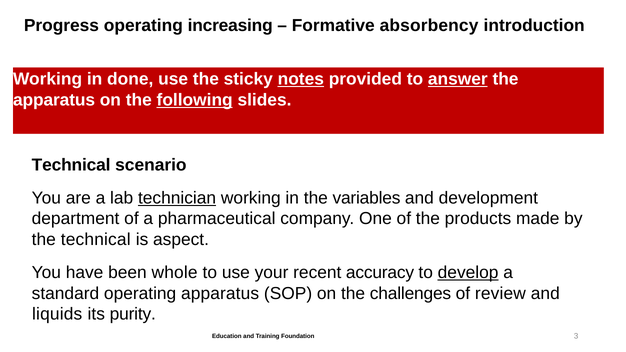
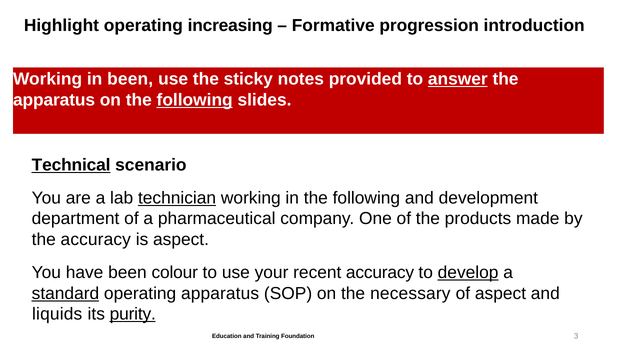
Progress: Progress -> Highlight
absorbency: absorbency -> progression
in done: done -> been
notes underline: present -> none
Technical at (71, 165) underline: none -> present
in the variables: variables -> following
the technical: technical -> accuracy
whole: whole -> colour
standard underline: none -> present
challenges: challenges -> necessary
of review: review -> aspect
purity underline: none -> present
